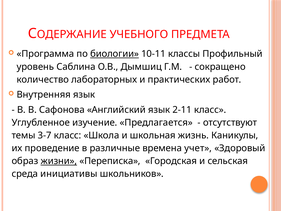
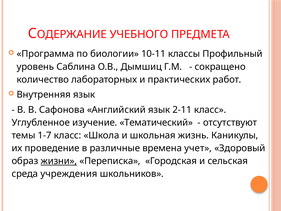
биологии underline: present -> none
Предлагается: Предлагается -> Тематический
3-7: 3-7 -> 1-7
инициативы: инициативы -> учреждения
